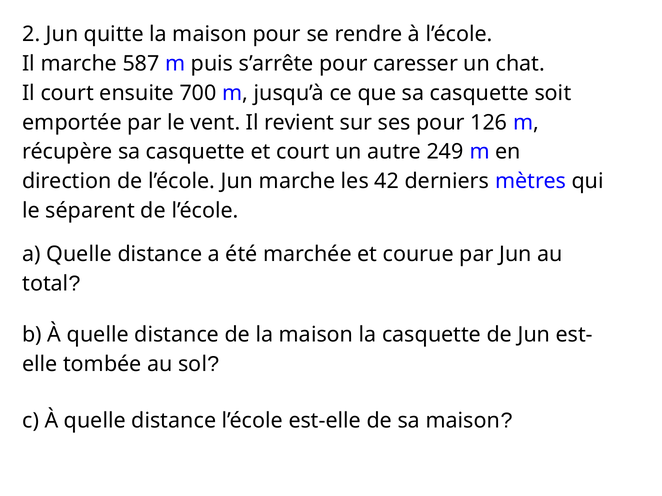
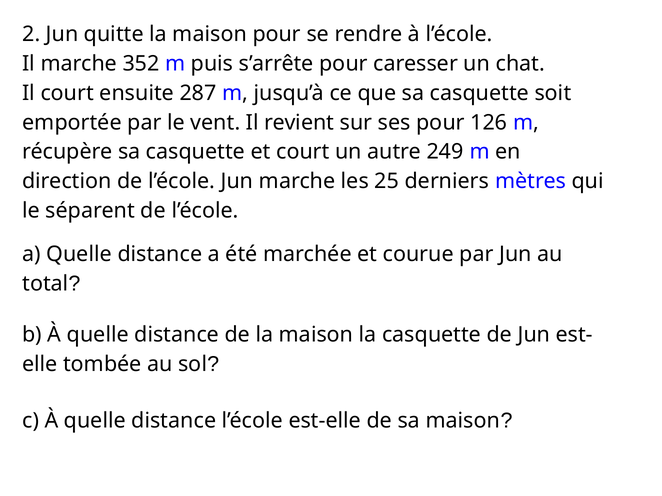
587: 587 -> 352
700: 700 -> 287
42: 42 -> 25
